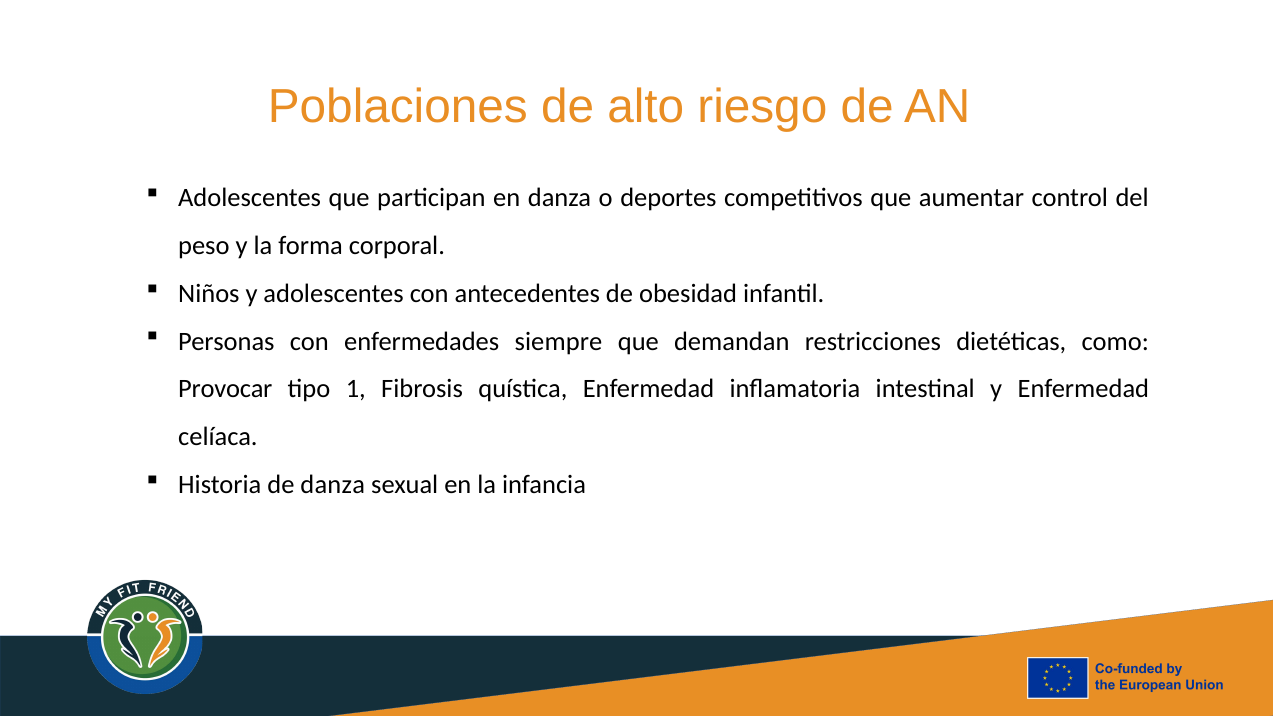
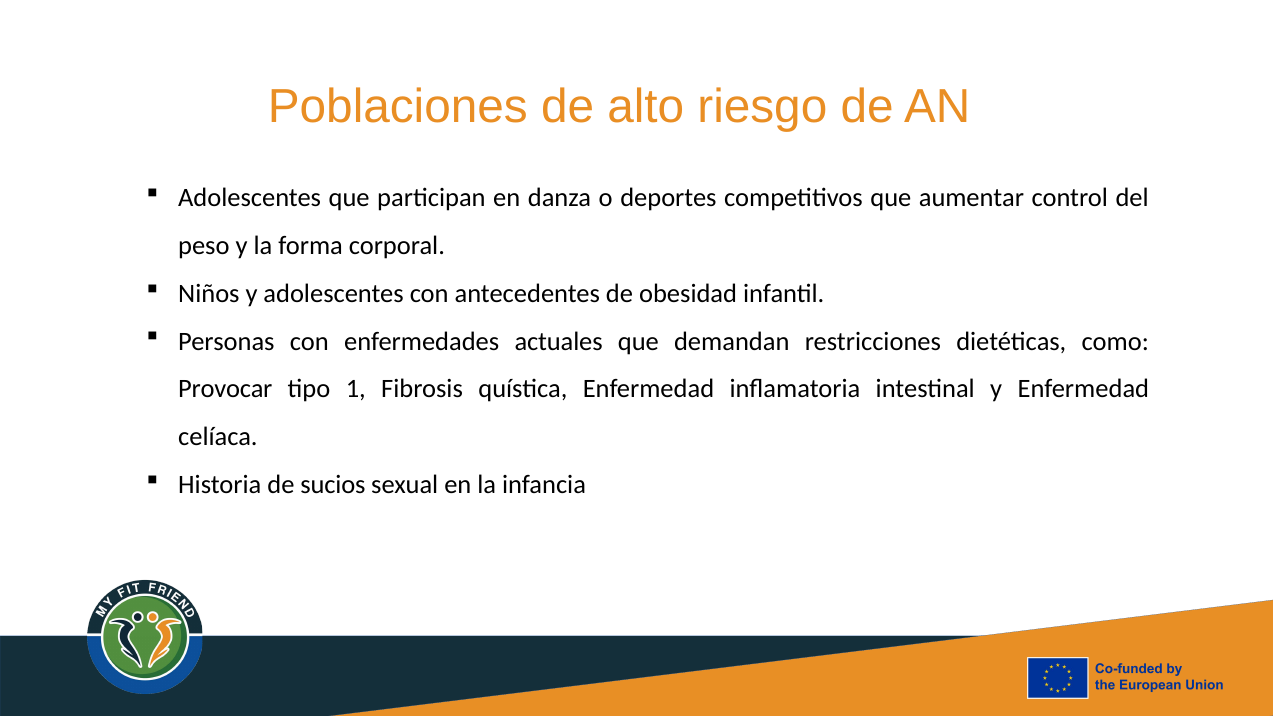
siempre: siempre -> actuales
de danza: danza -> sucios
